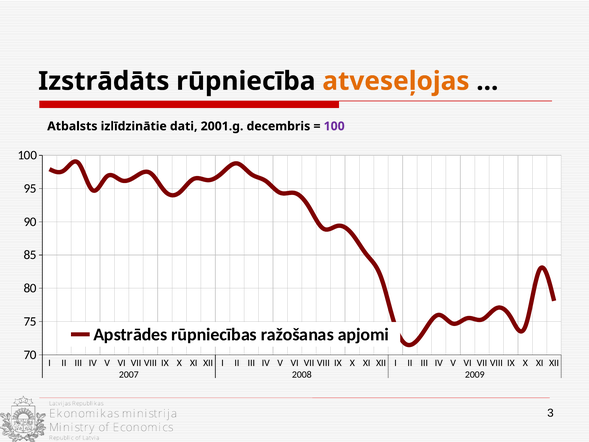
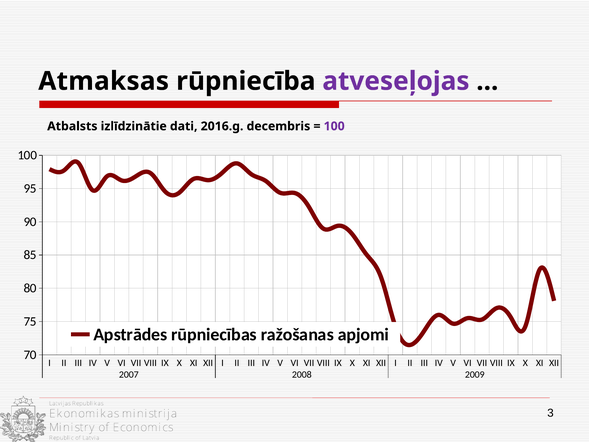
Izstrādāts: Izstrādāts -> Atmaksas
atveseļojas colour: orange -> purple
2001.g: 2001.g -> 2016.g
